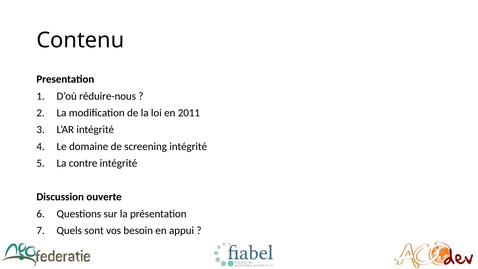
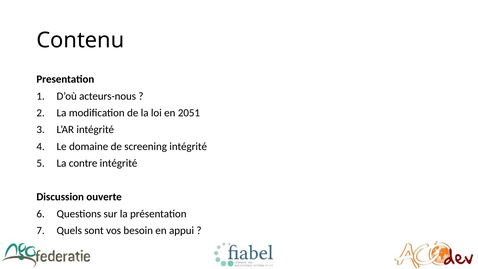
réduire-nous: réduire-nous -> acteurs-nous
2011: 2011 -> 2051
